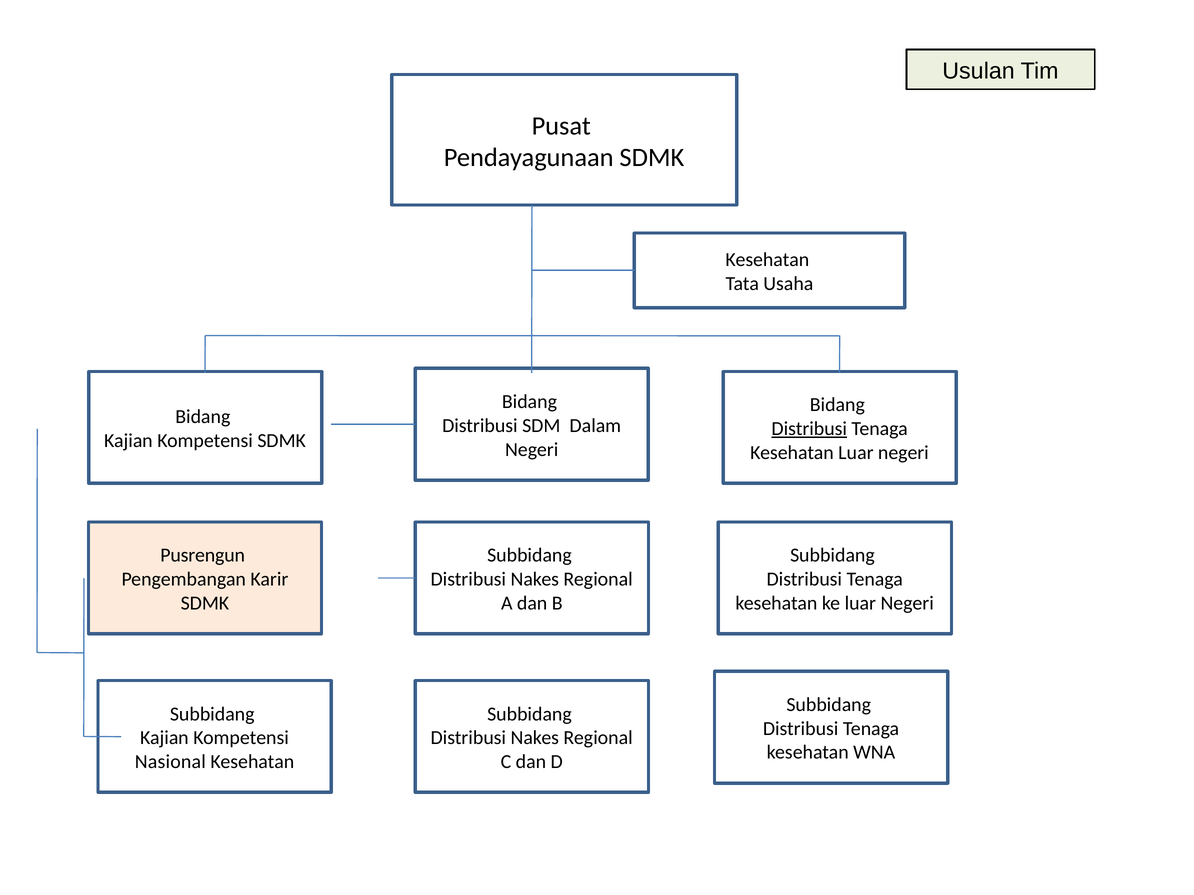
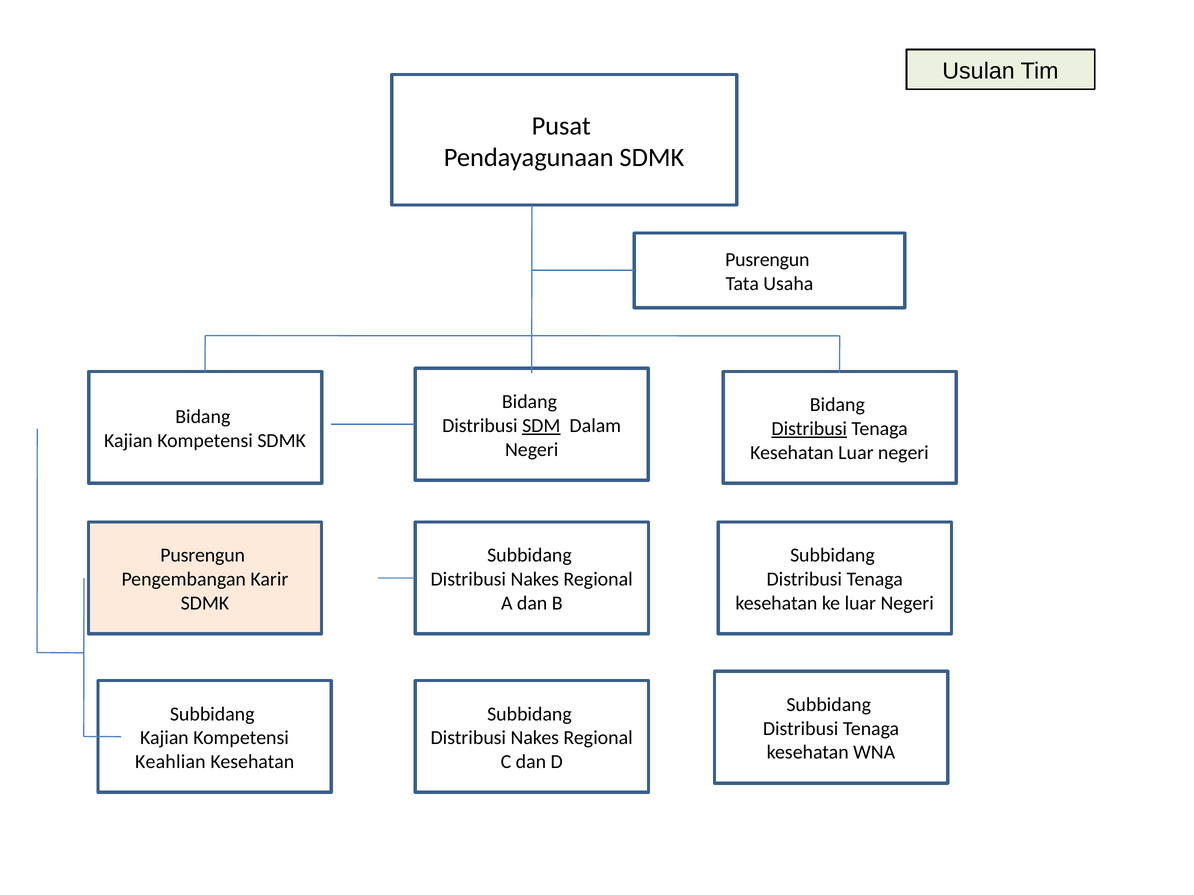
Kesehatan at (767, 260): Kesehatan -> Pusrengun
SDM underline: none -> present
Nasional: Nasional -> Keahlian
